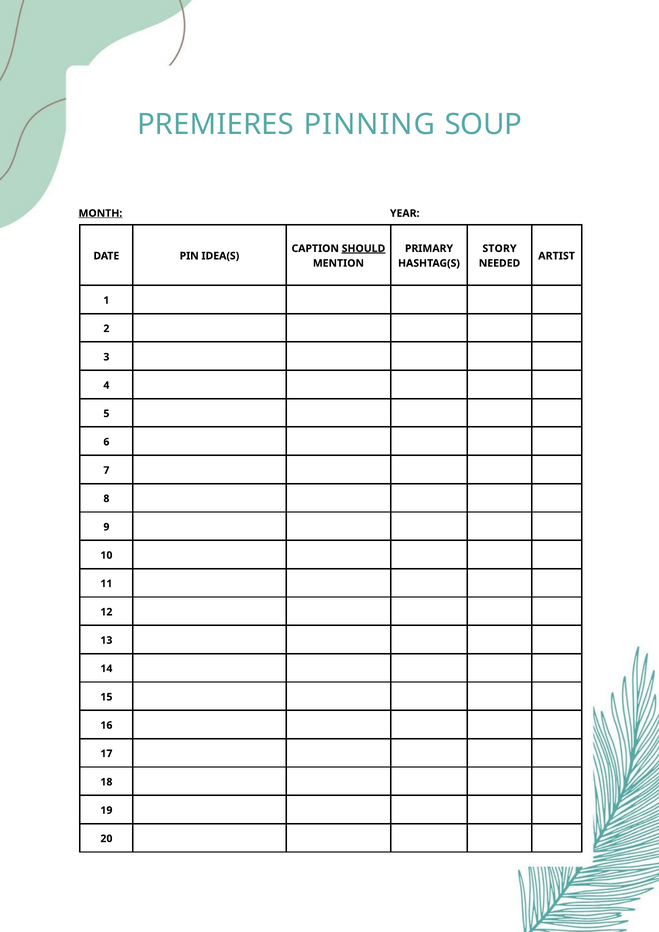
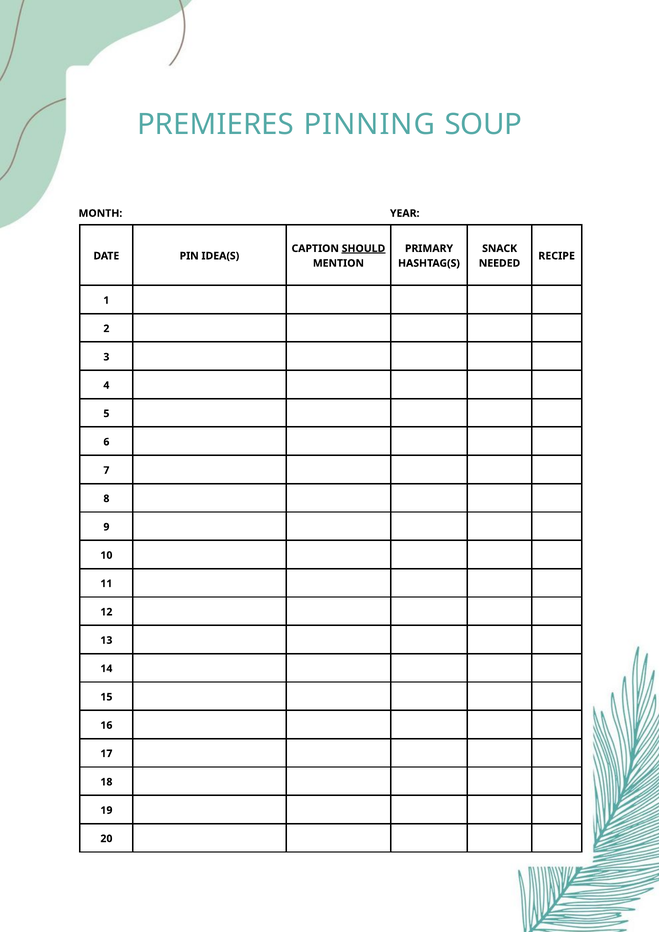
MONTH underline: present -> none
STORY: STORY -> SNACK
ARTIST: ARTIST -> RECIPE
